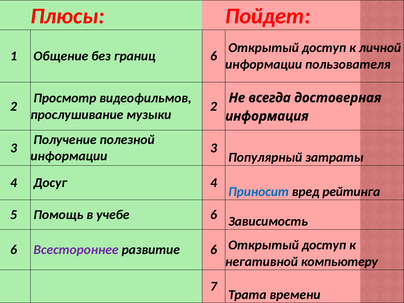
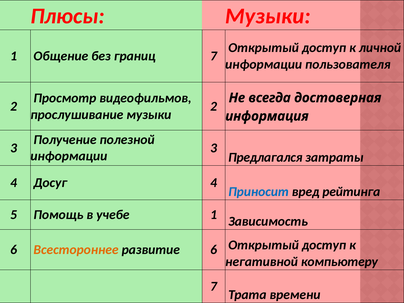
Плюсы Пойдет: Пойдет -> Музыки
границ 6: 6 -> 7
Популярный: Популярный -> Предлагался
учебе 6: 6 -> 1
Всестороннее colour: purple -> orange
